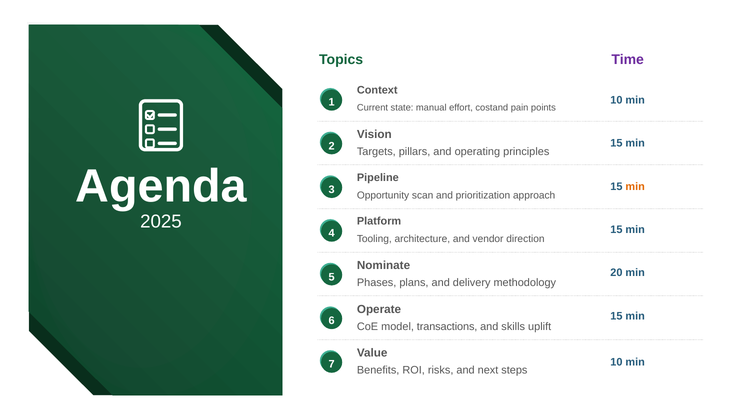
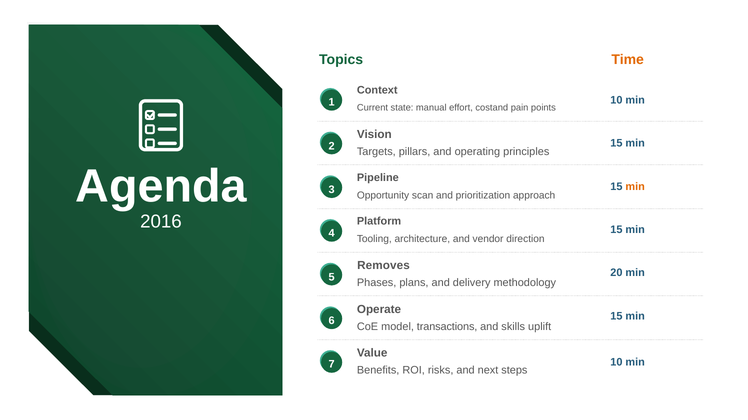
Time colour: purple -> orange
2025: 2025 -> 2016
Nominate: Nominate -> Removes
